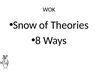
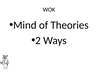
Snow: Snow -> Mind
8: 8 -> 2
